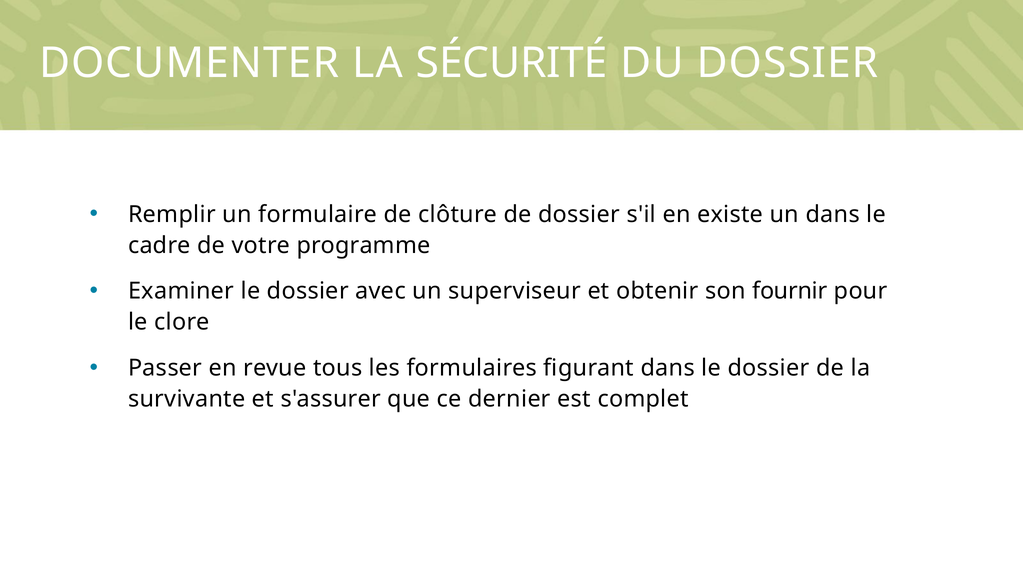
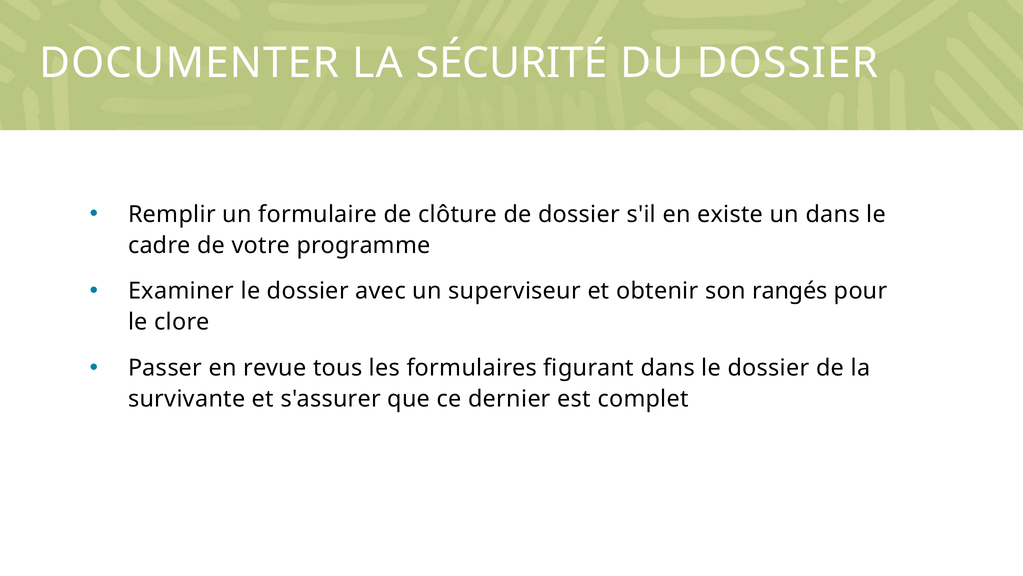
fournir: fournir -> rangés
